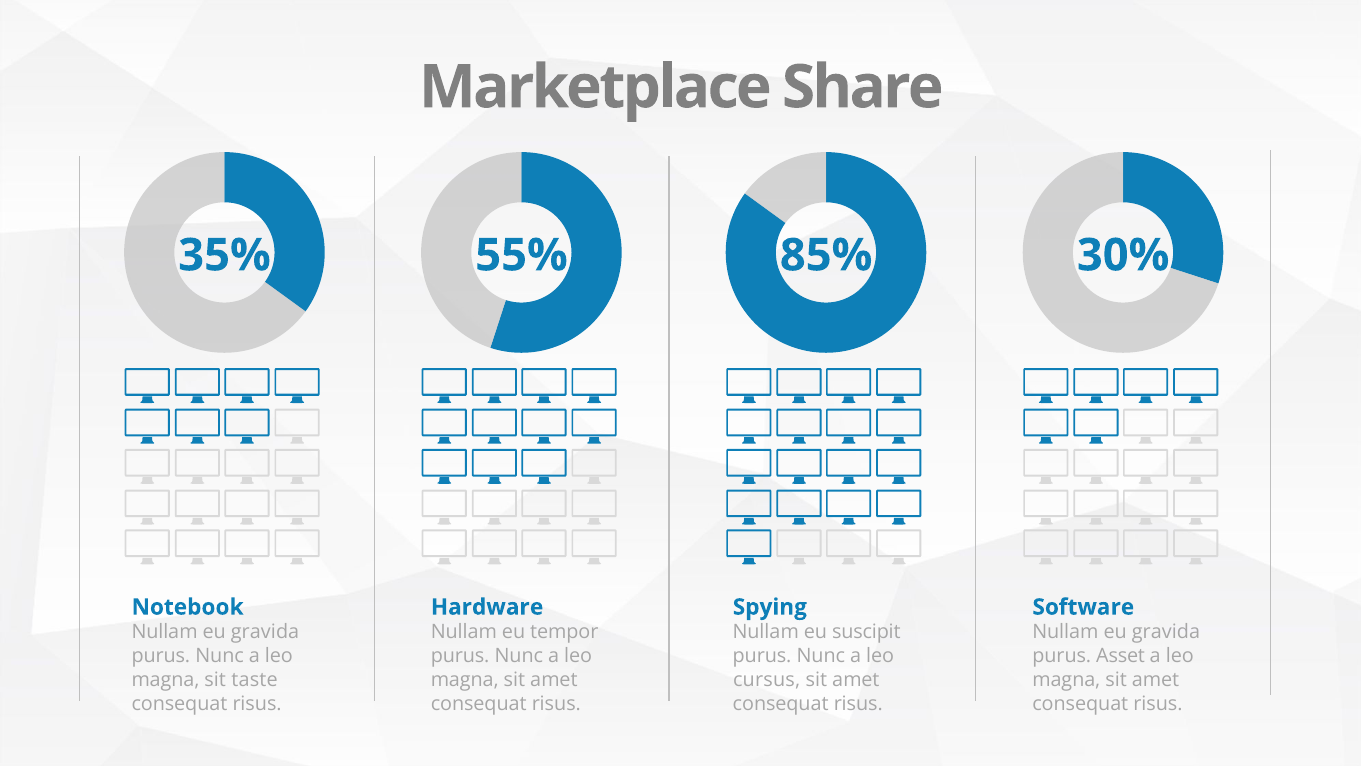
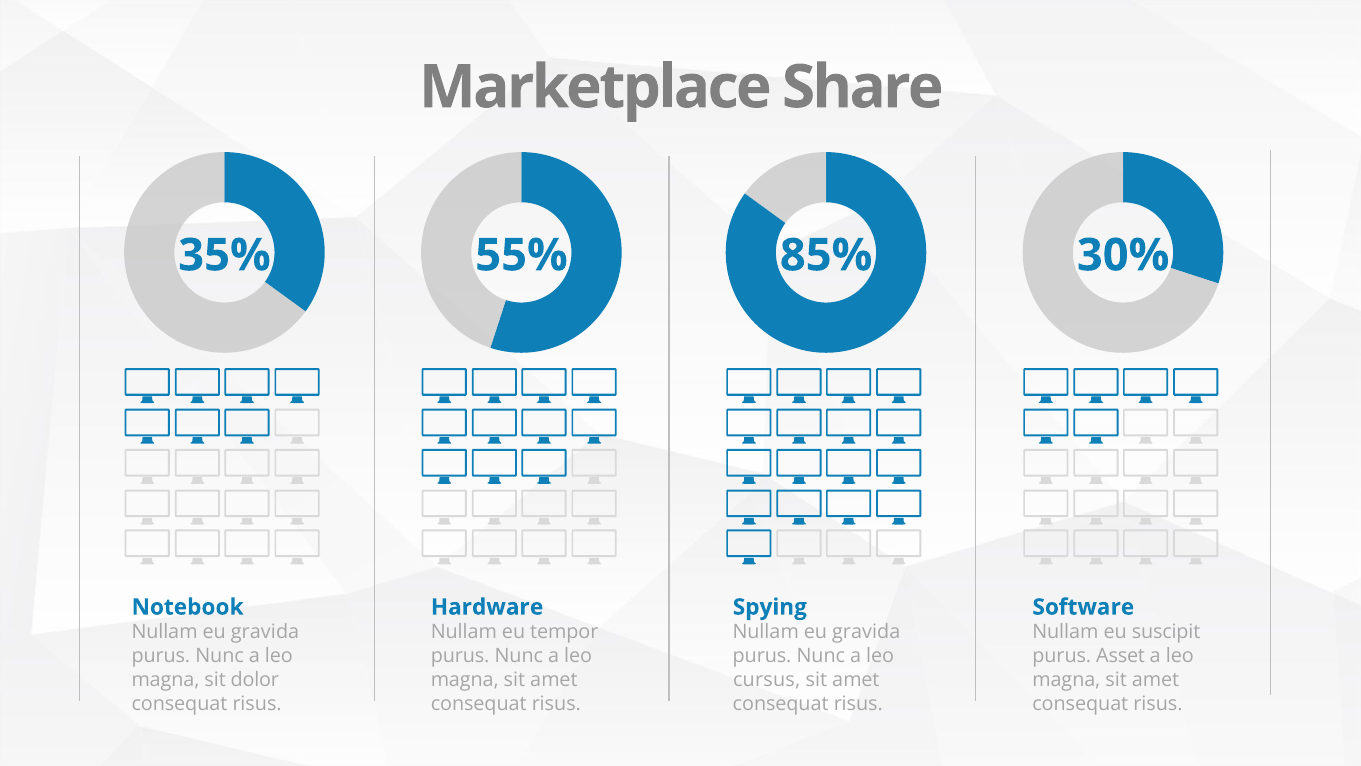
suscipit at (866, 632): suscipit -> gravida
gravida at (1166, 632): gravida -> suscipit
taste: taste -> dolor
